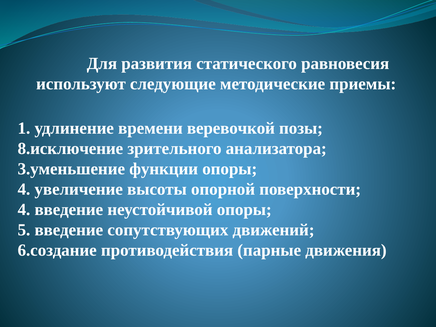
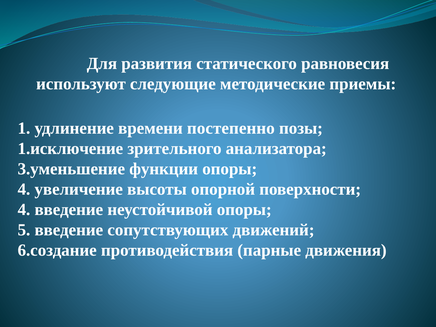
веревочкой: веревочкой -> постепенно
8.исключение: 8.исключение -> 1.исключение
